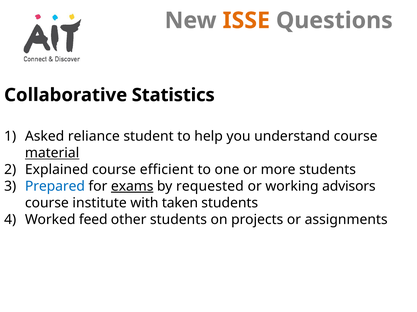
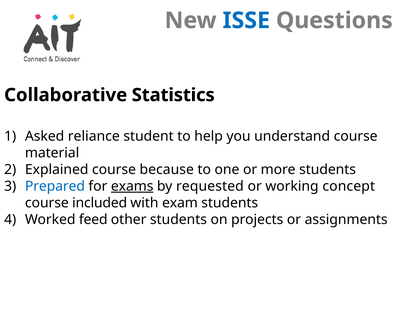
ISSE colour: orange -> blue
material underline: present -> none
efficient: efficient -> because
advisors: advisors -> concept
institute: institute -> included
taken: taken -> exam
